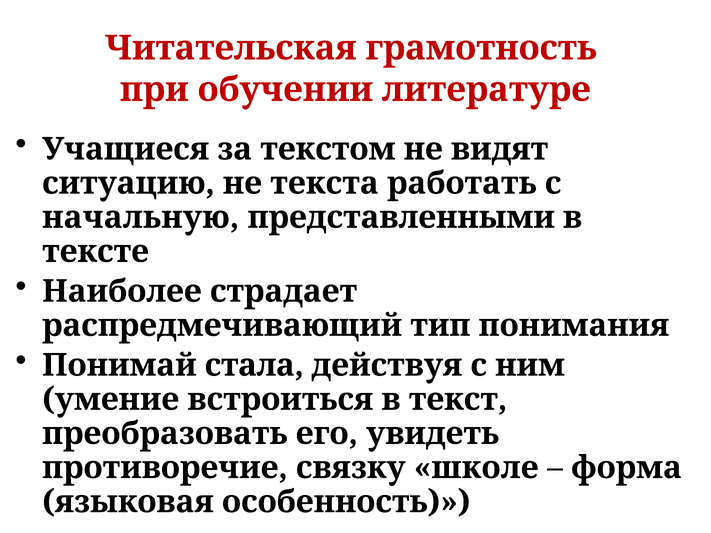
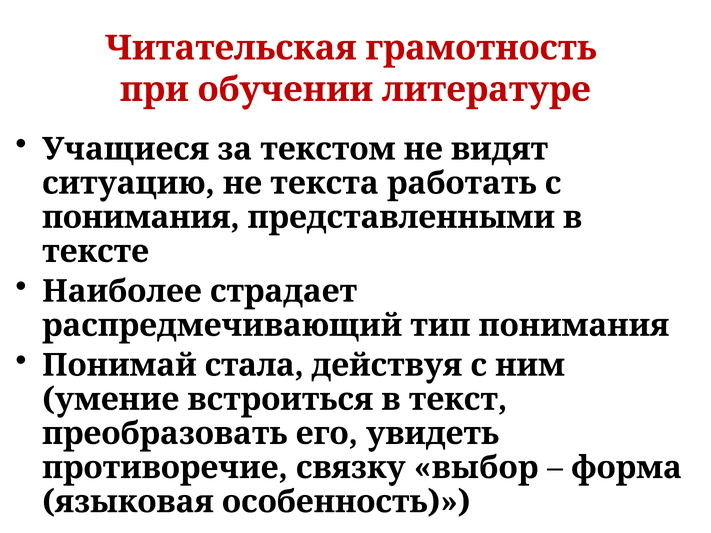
начальную at (141, 217): начальную -> понимания
школе: школе -> выбор
